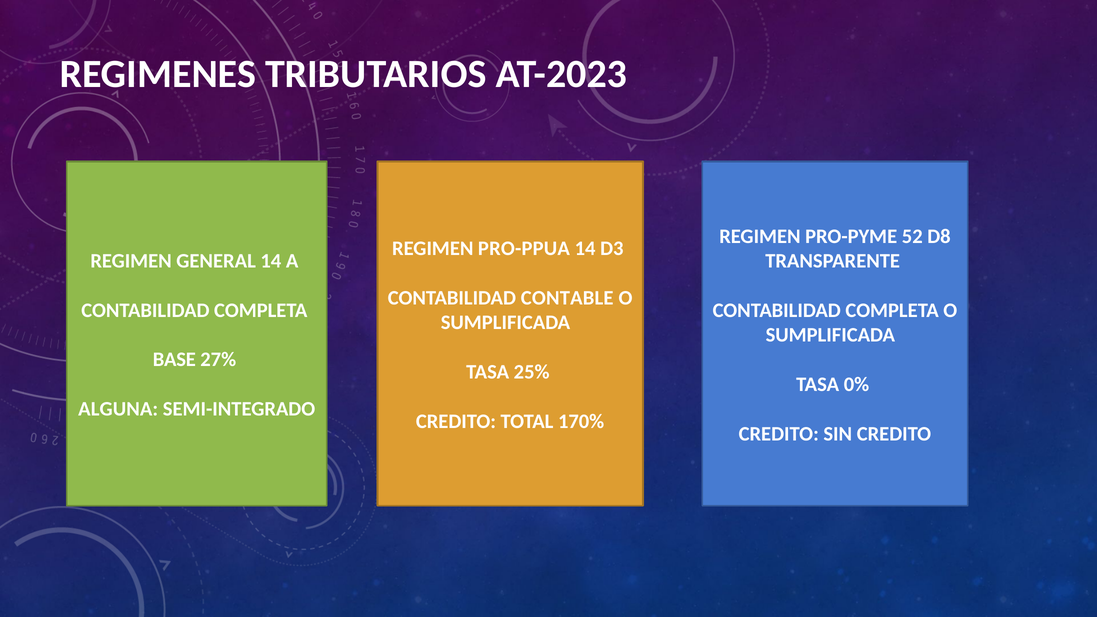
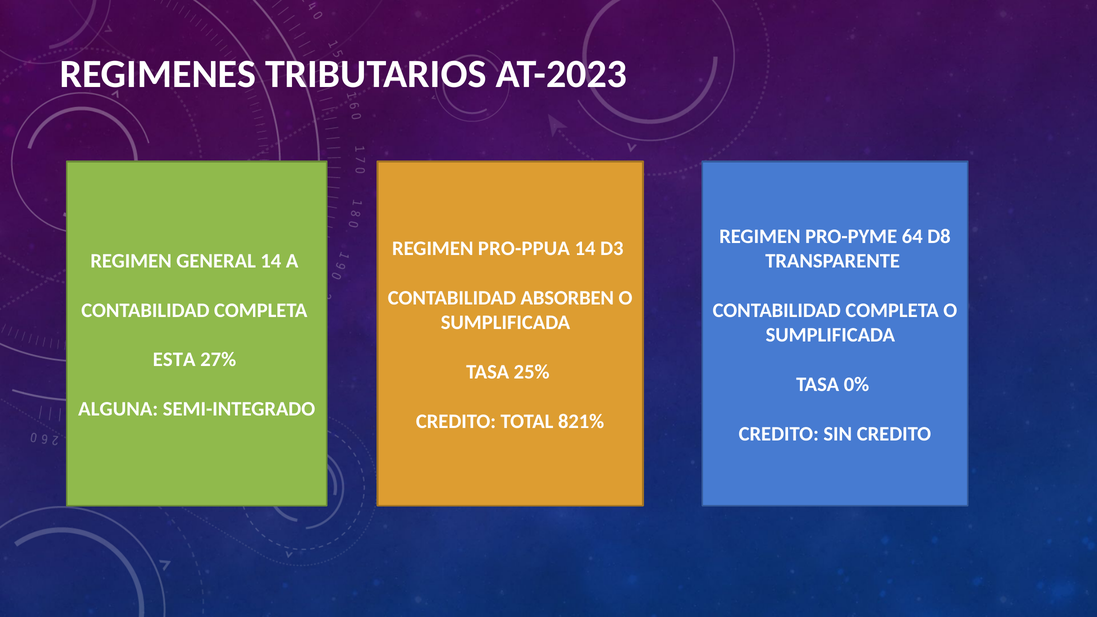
52: 52 -> 64
CONTABLE: CONTABLE -> ABSORBEN
BASE: BASE -> ESTA
170%: 170% -> 821%
